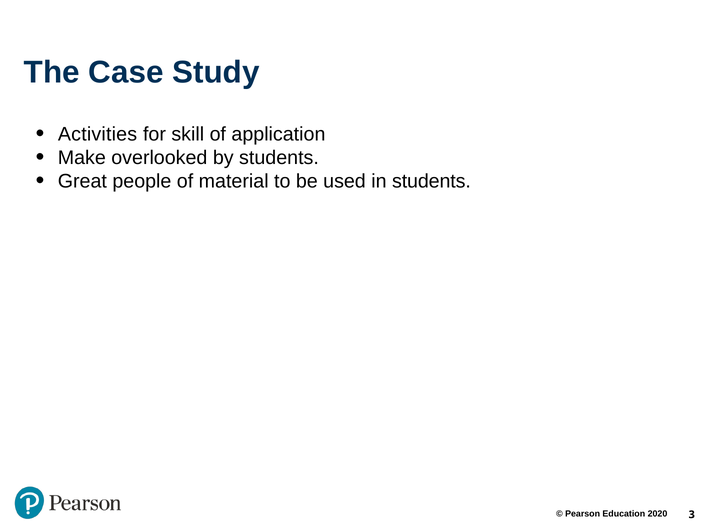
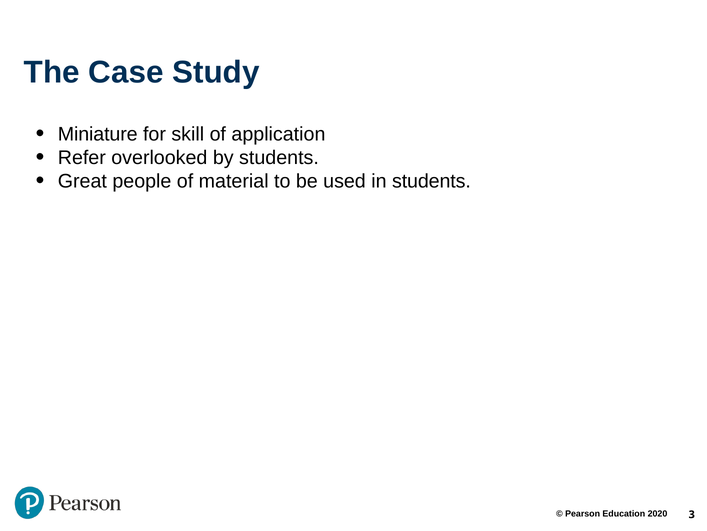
Activities: Activities -> Miniature
Make: Make -> Refer
